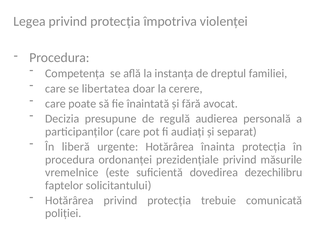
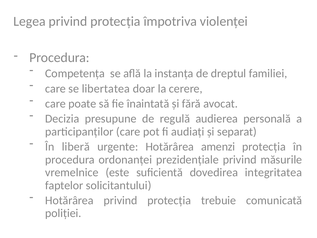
înainta: înainta -> amenzi
dezechilibru: dezechilibru -> integritatea
